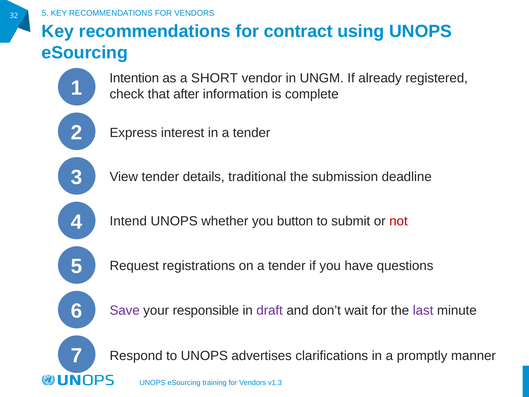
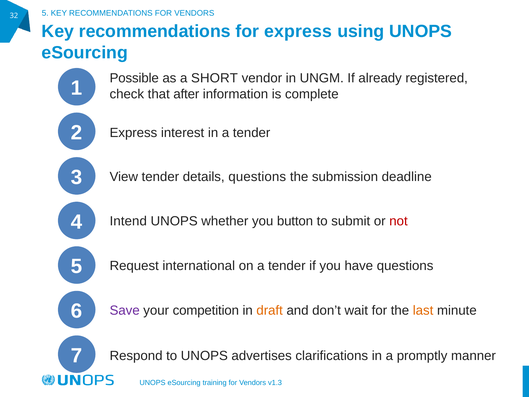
for contract: contract -> express
Intention: Intention -> Possible
details traditional: traditional -> questions
registrations: registrations -> international
responsible: responsible -> competition
draft colour: purple -> orange
last colour: purple -> orange
